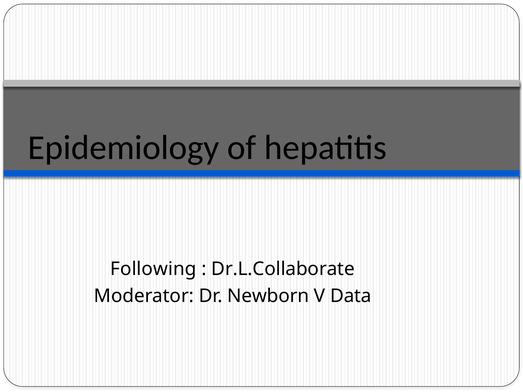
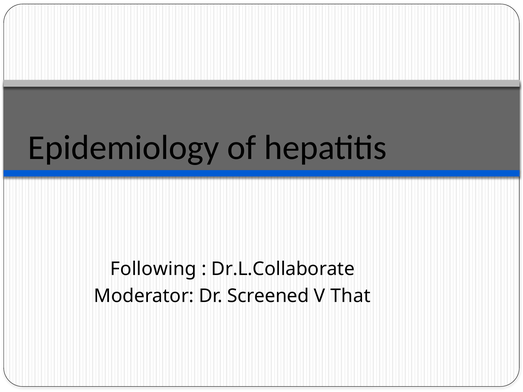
Newborn: Newborn -> Screened
Data: Data -> That
